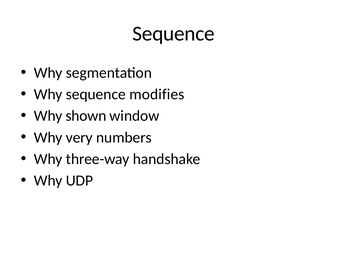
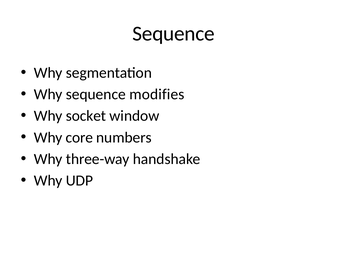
shown: shown -> socket
very: very -> core
